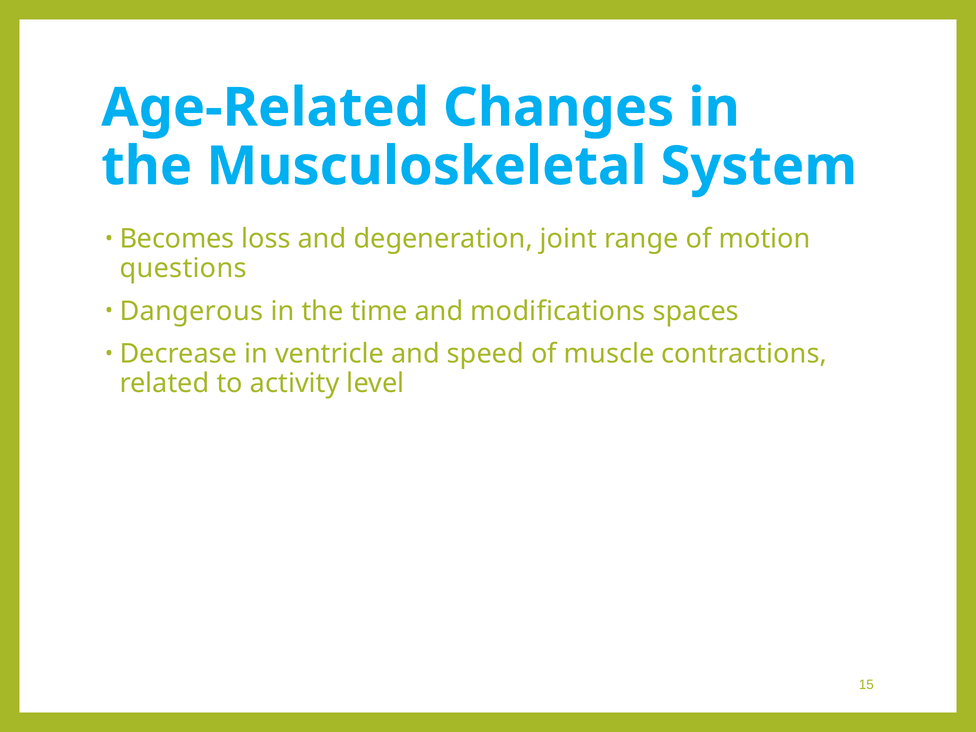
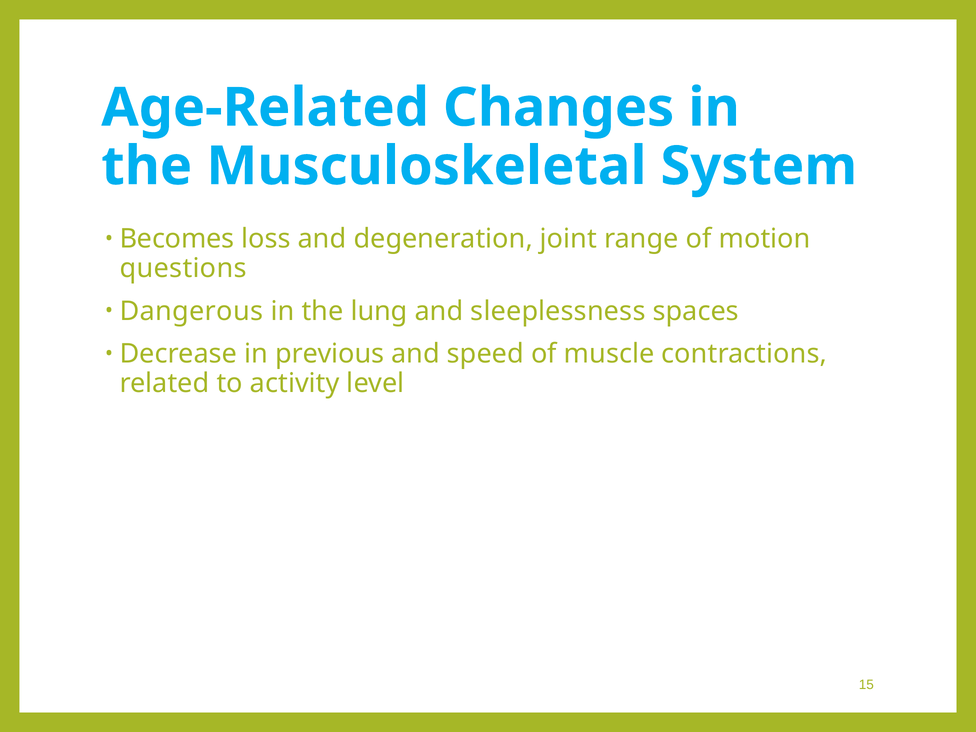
time: time -> lung
modifications: modifications -> sleeplessness
ventricle: ventricle -> previous
